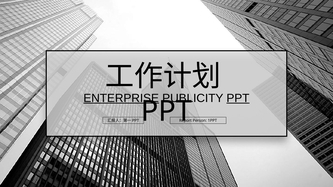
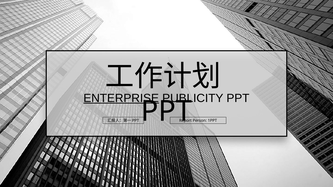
PPT at (238, 98) underline: present -> none
